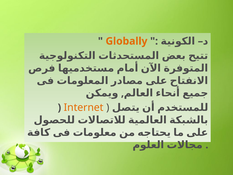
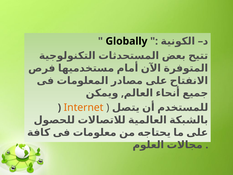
Globally colour: orange -> black
